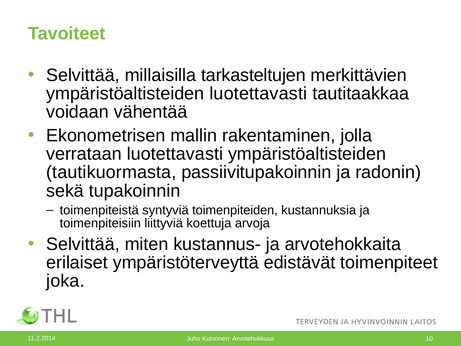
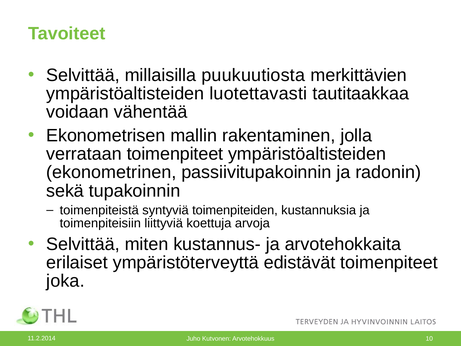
tarkasteltujen: tarkasteltujen -> puukuutiosta
verrataan luotettavasti: luotettavasti -> toimenpiteet
tautikuormasta: tautikuormasta -> ekonometrinen
